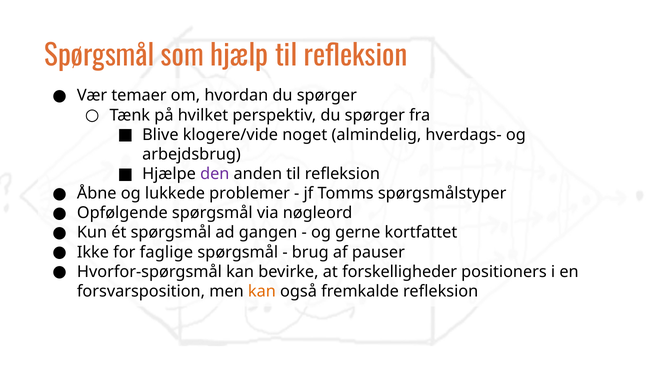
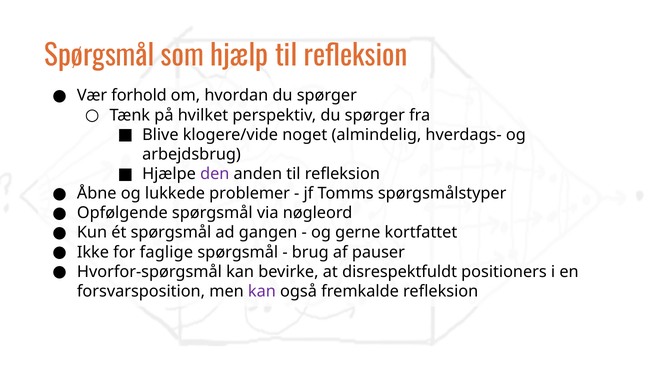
temaer: temaer -> forhold
forskelligheder: forskelligheder -> disrespektfuldt
kan at (262, 291) colour: orange -> purple
